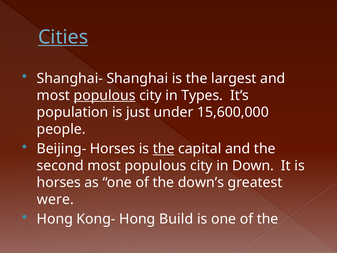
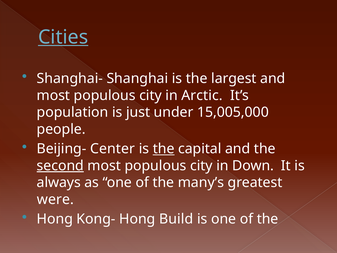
populous at (105, 95) underline: present -> none
Types: Types -> Arctic
15,600,000: 15,600,000 -> 15,005,000
Beijing- Horses: Horses -> Center
second underline: none -> present
horses at (59, 182): horses -> always
down’s: down’s -> many’s
